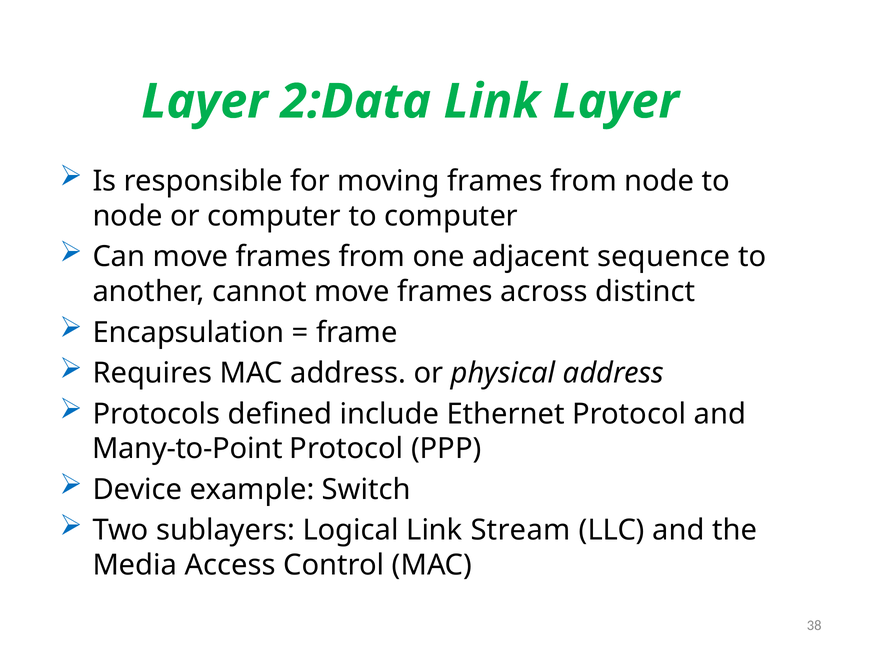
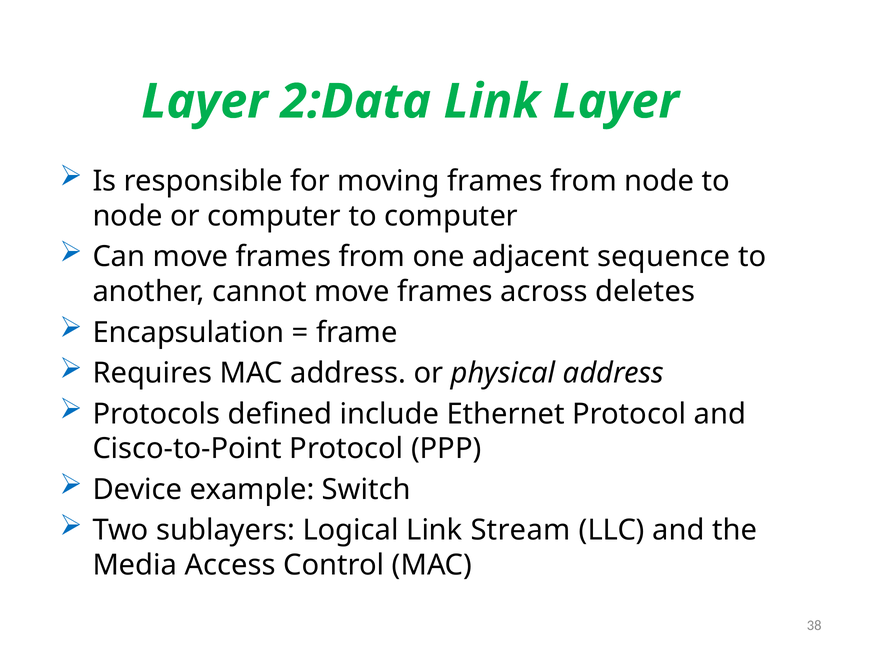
distinct: distinct -> deletes
Many-to-Point: Many-to-Point -> Cisco-to-Point
